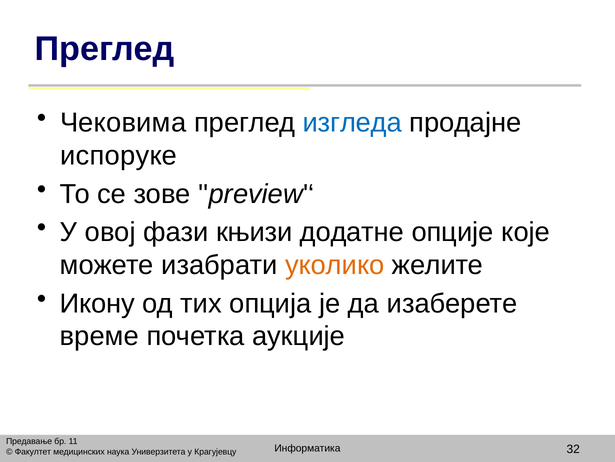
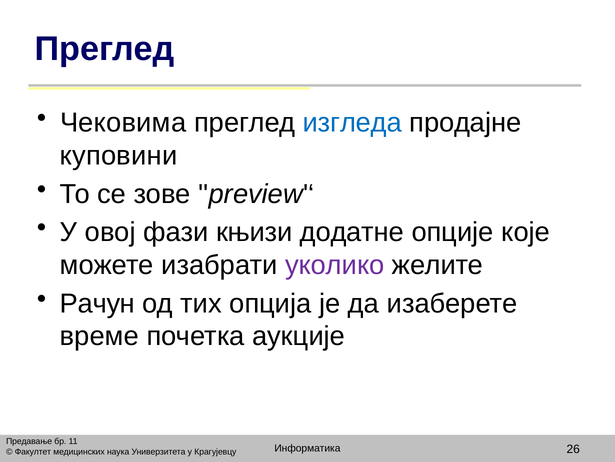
испоруке: испоруке -> куповини
уколико colour: orange -> purple
Икону: Икону -> Рачун
32: 32 -> 26
